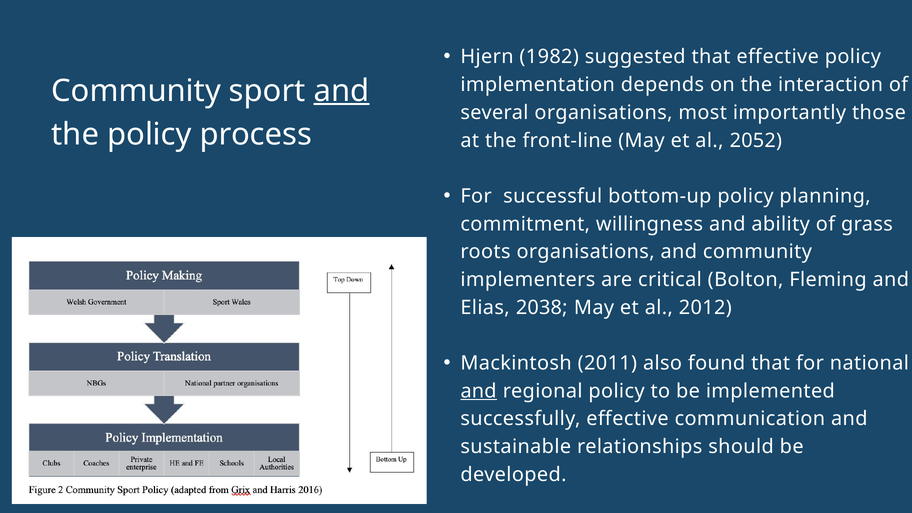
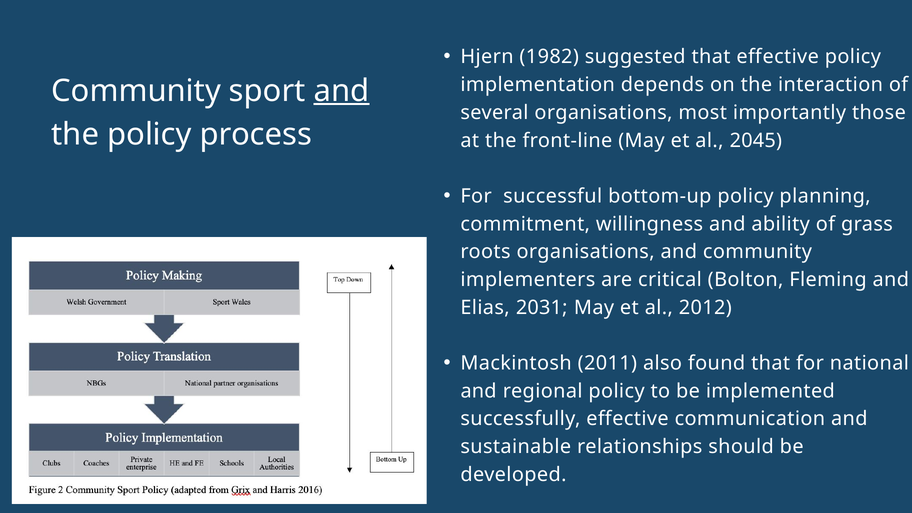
2052: 2052 -> 2045
2038: 2038 -> 2031
and at (479, 391) underline: present -> none
